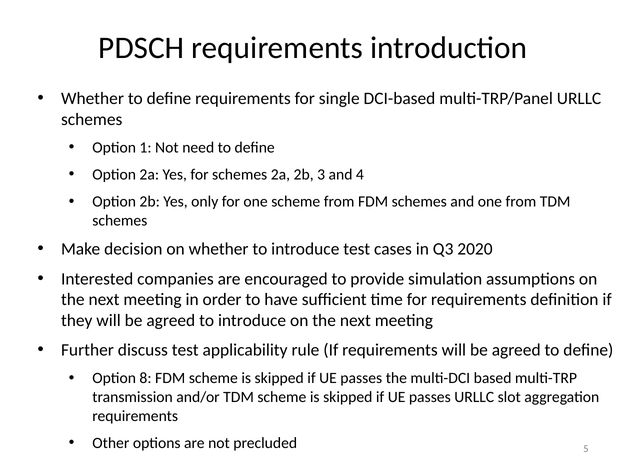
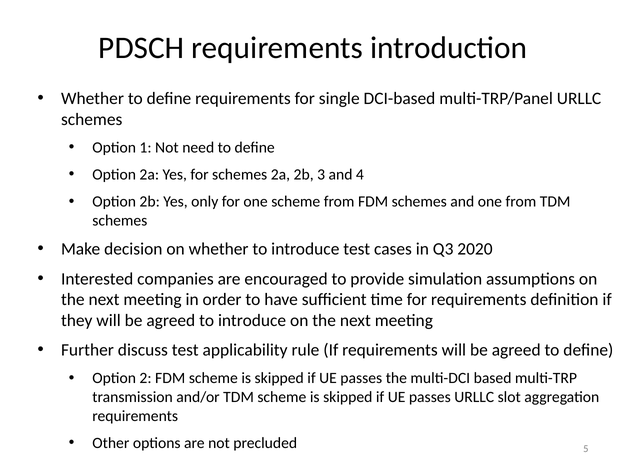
8: 8 -> 2
